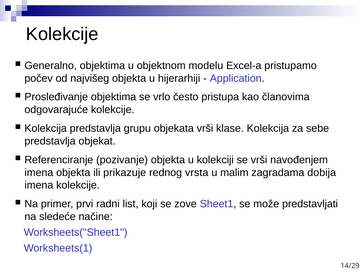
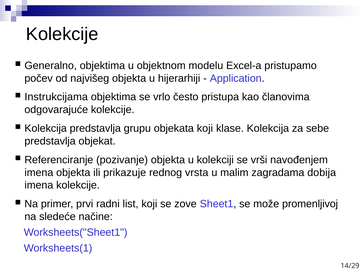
Prosleđivanje: Prosleđivanje -> Instrukcijama
objekata vrši: vrši -> koji
predstavljati: predstavljati -> promenljivoj
